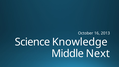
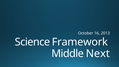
Knowledge: Knowledge -> Framework
